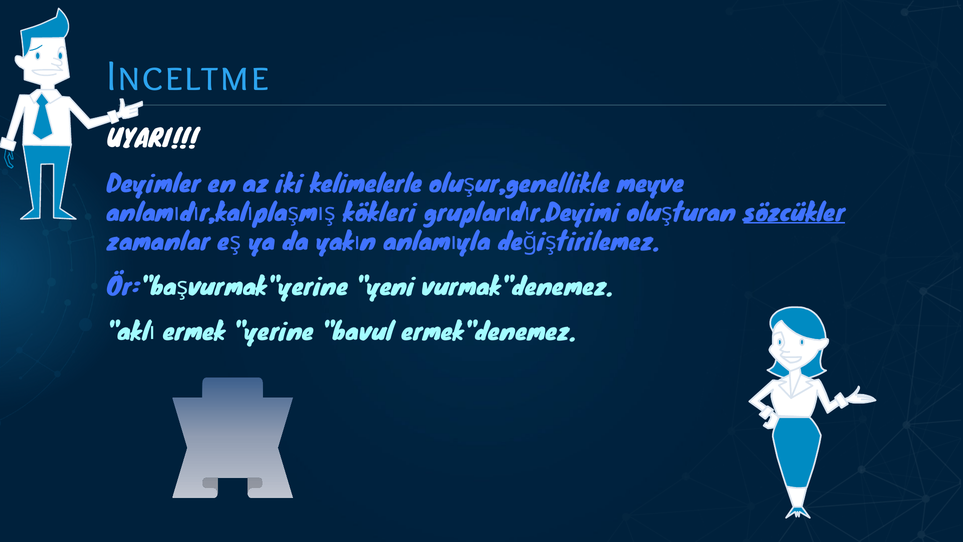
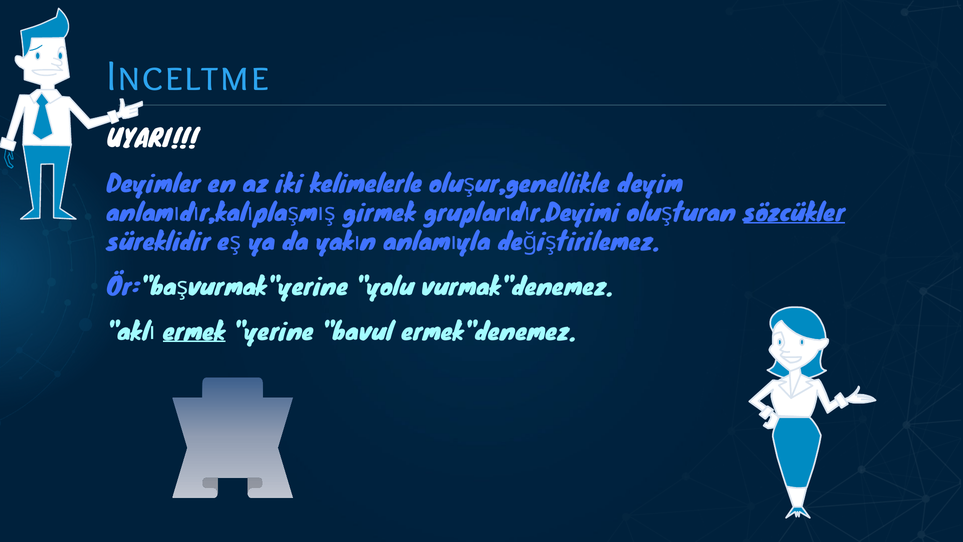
meyve: meyve -> deyim
kökleri: kökleri -> girmek
zamanlar: zamanlar -> süreklidir
yeni: yeni -> yolu
ermek underline: none -> present
